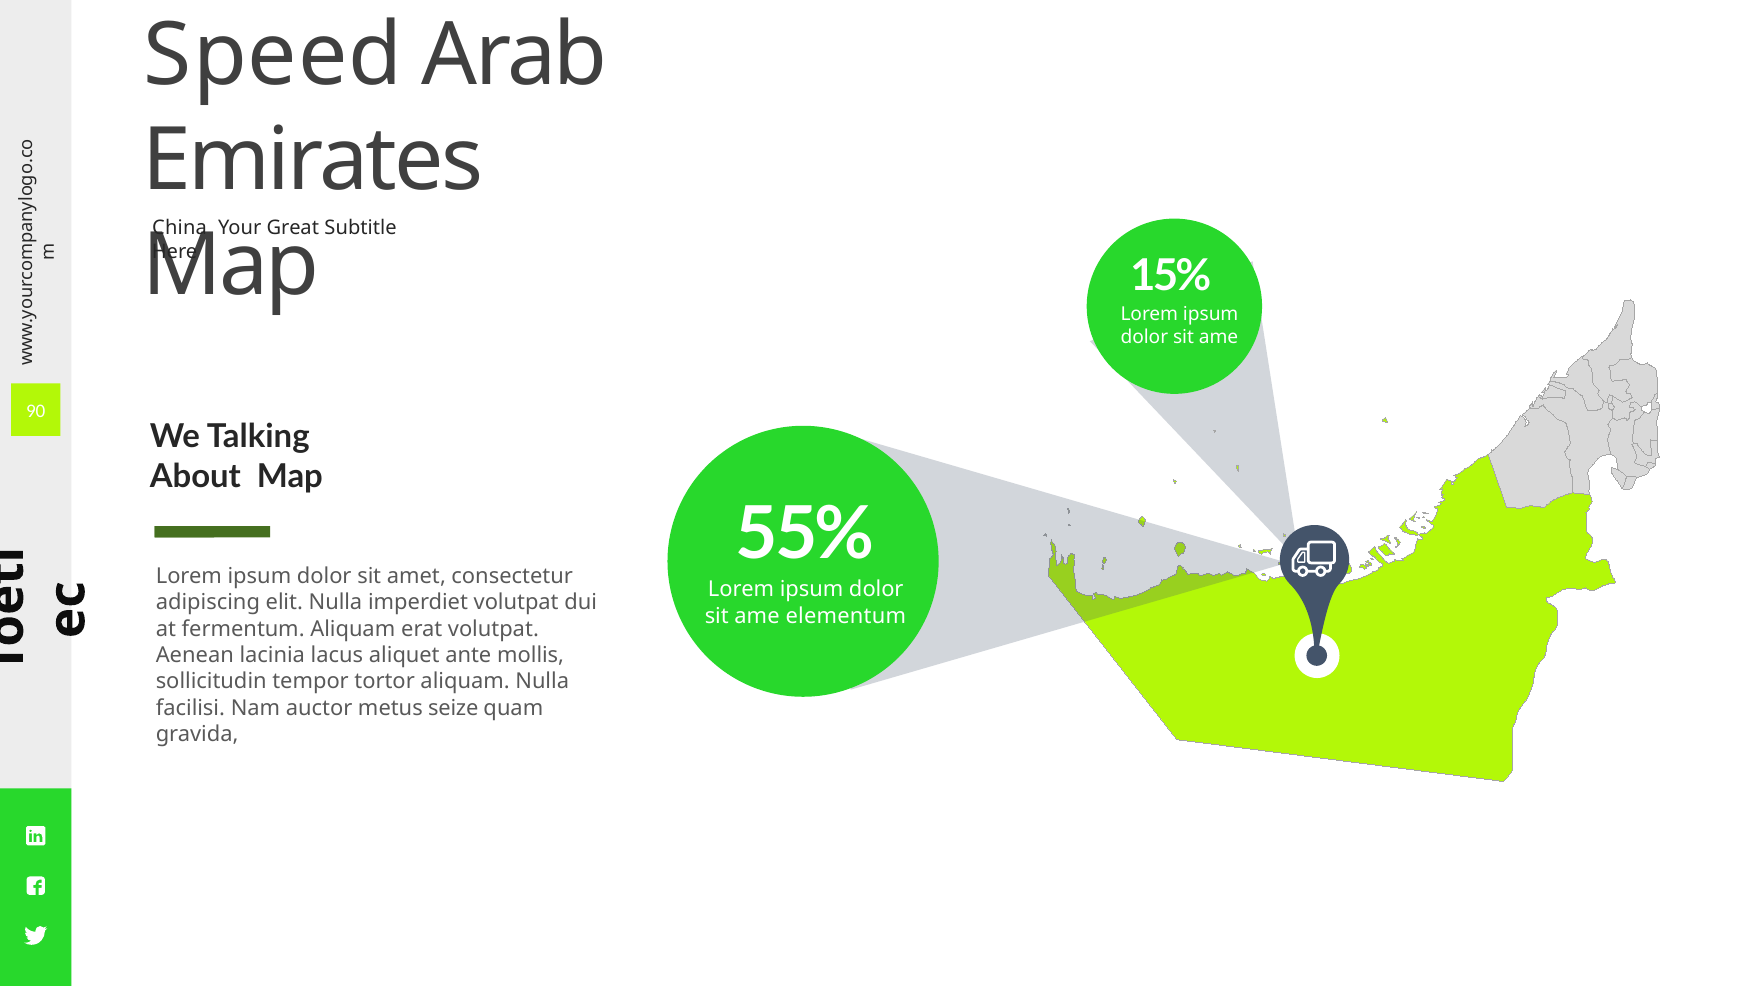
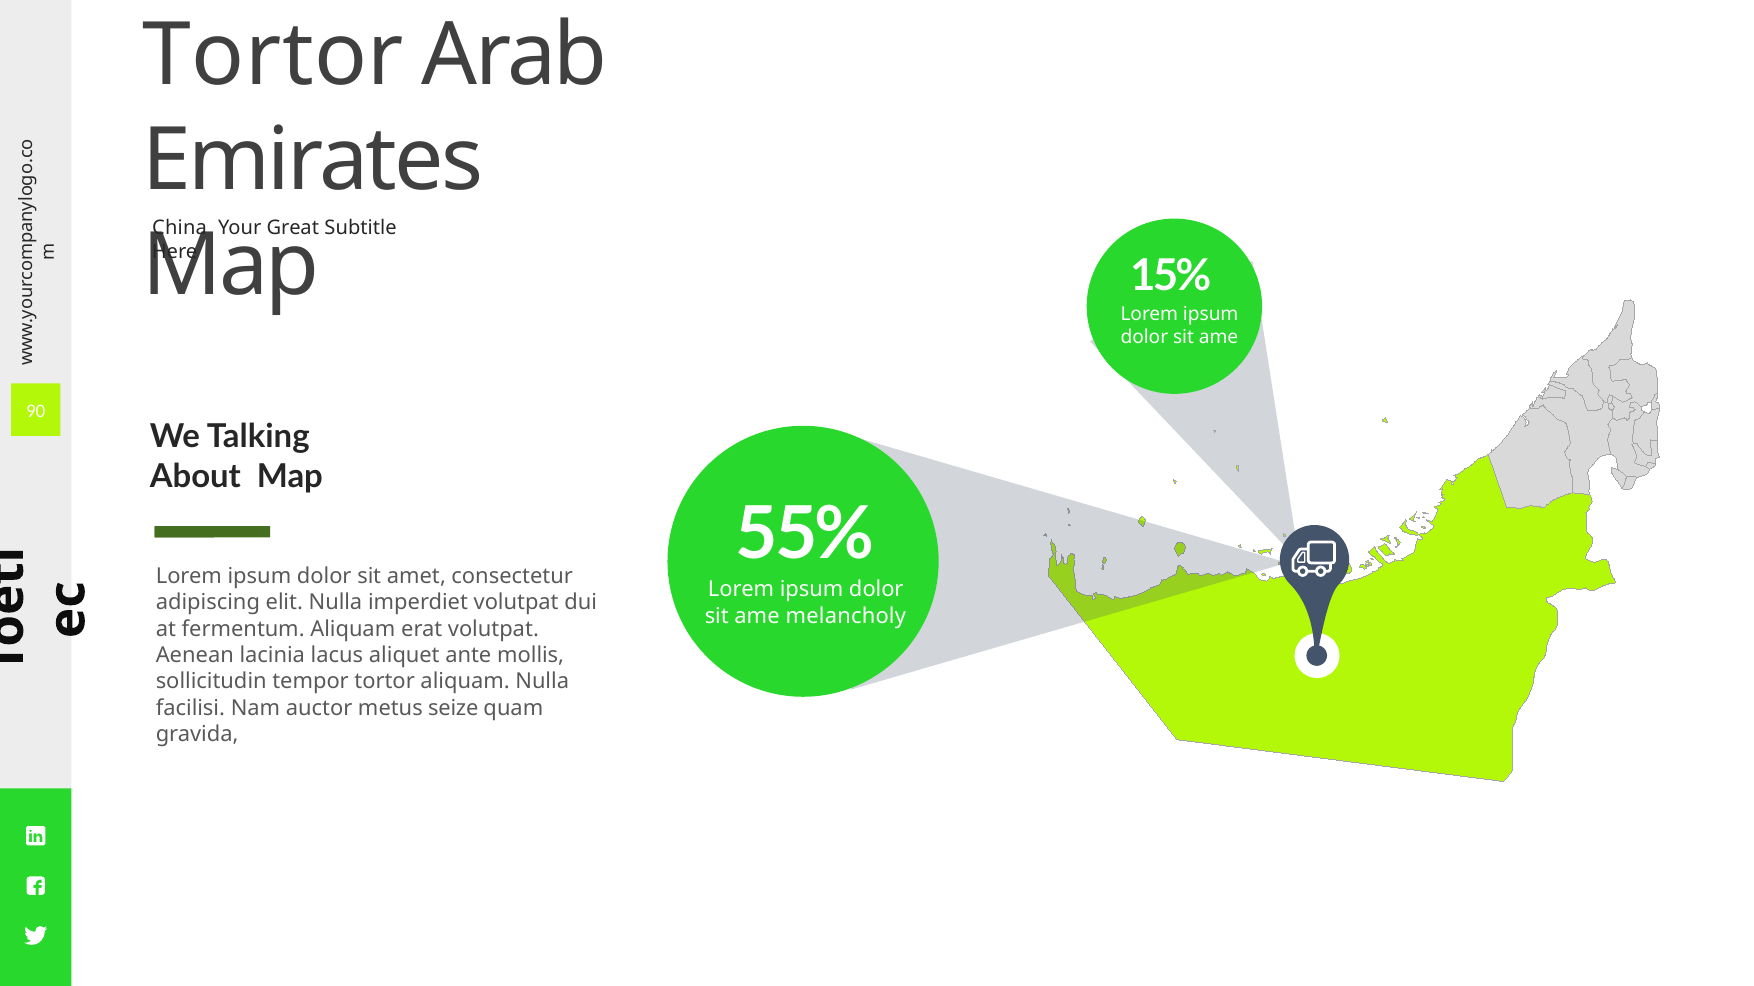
Speed at (273, 56): Speed -> Tortor
elementum: elementum -> melancholy
